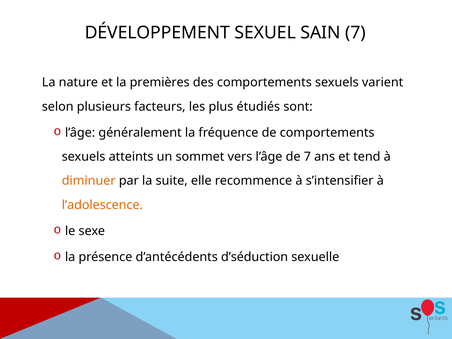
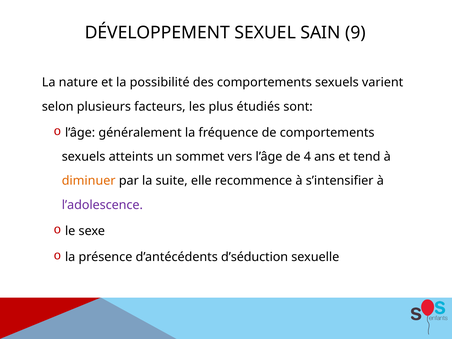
SAIN 7: 7 -> 9
premières: premières -> possibilité
de 7: 7 -> 4
l’adolescence colour: orange -> purple
